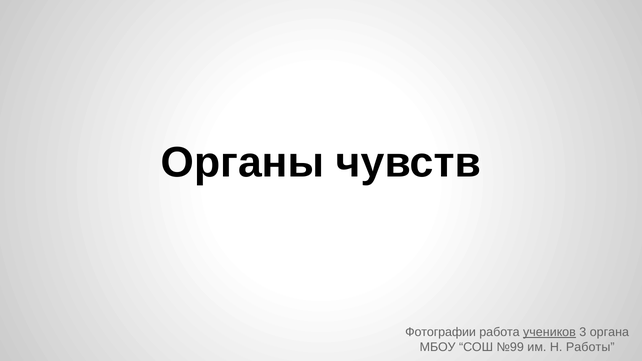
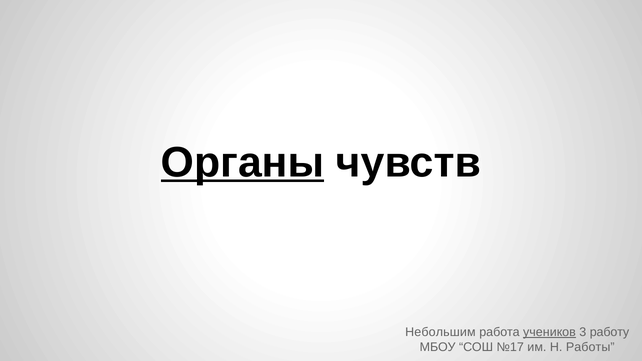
Органы underline: none -> present
Фотографии: Фотографии -> Небольшим
органа: органа -> работу
№99: №99 -> №17
